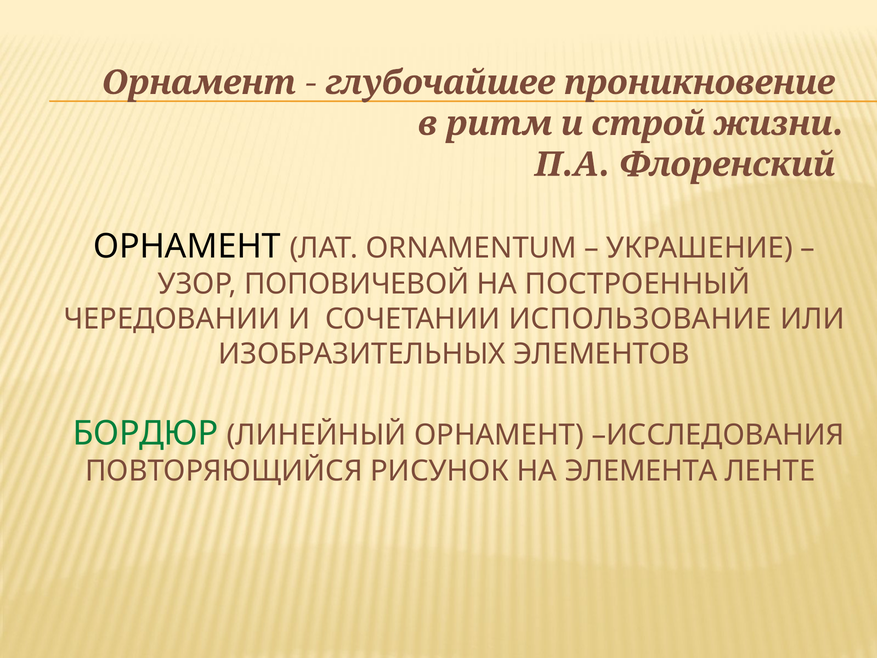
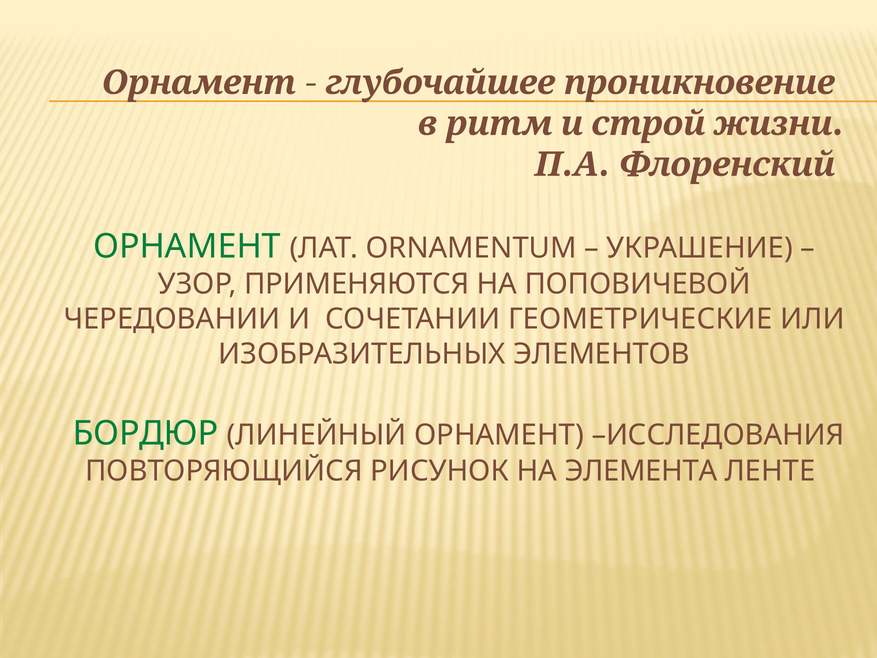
ОРНАМЕНТ at (187, 246) colour: black -> green
ПОПОВИЧЕВОЙ: ПОПОВИЧЕВОЙ -> ПРИМЕНЯЮТСЯ
ПОСТРОЕННЫЙ: ПОСТРОЕННЫЙ -> ПОПОВИЧЕВОЙ
ИСПОЛЬЗОВАНИЕ: ИСПОЛЬЗОВАНИЕ -> ГЕОМЕТРИЧЕСКИЕ
